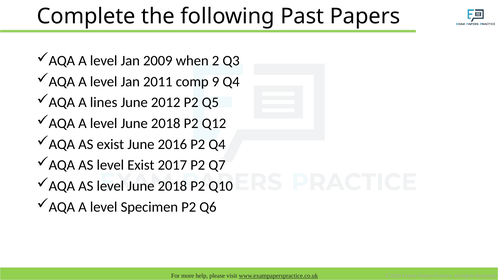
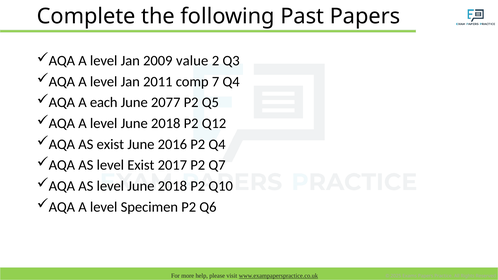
when: when -> value
9: 9 -> 7
lines: lines -> each
2012: 2012 -> 2077
